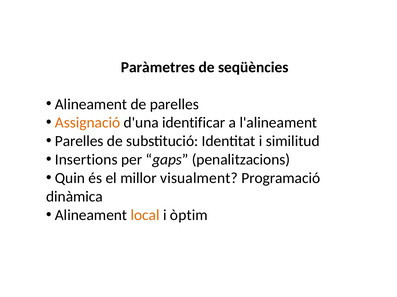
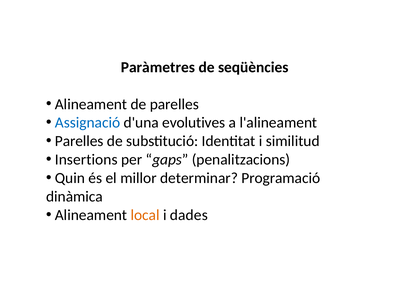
Assignació colour: orange -> blue
identificar: identificar -> evolutives
visualment: visualment -> determinar
òptim: òptim -> dades
